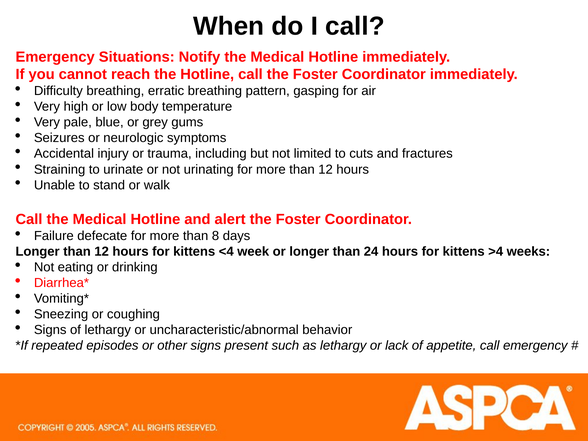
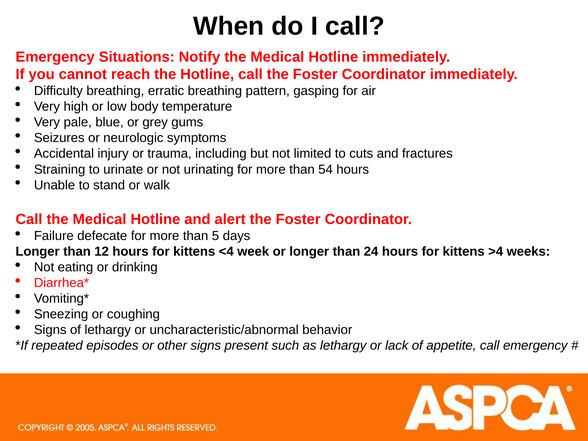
more than 12: 12 -> 54
8: 8 -> 5
